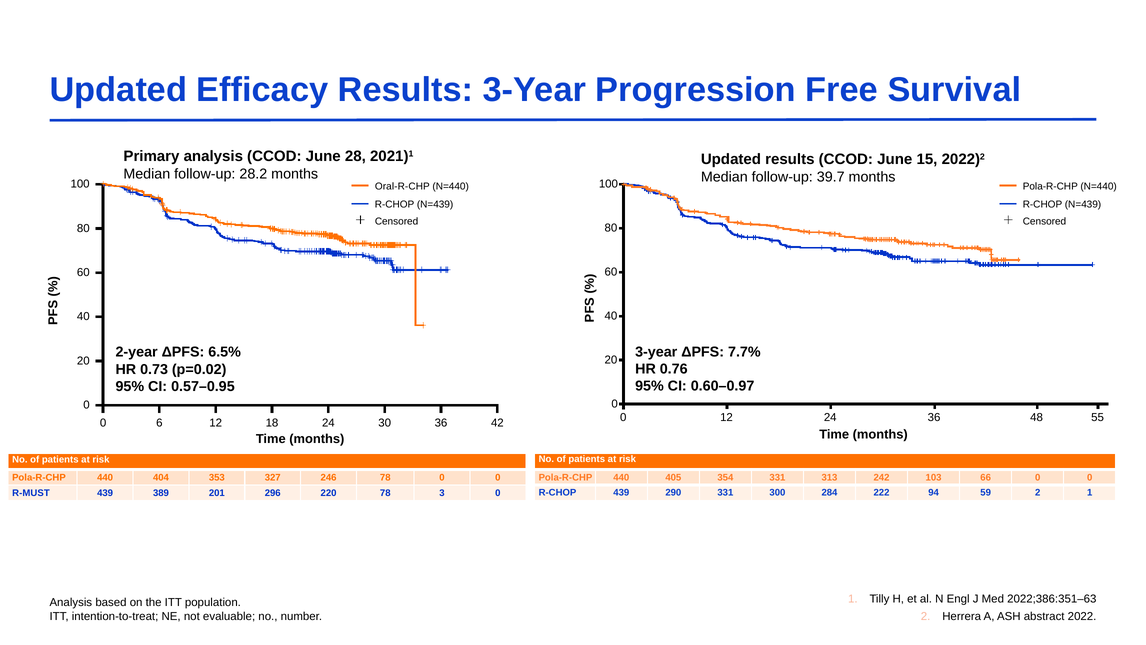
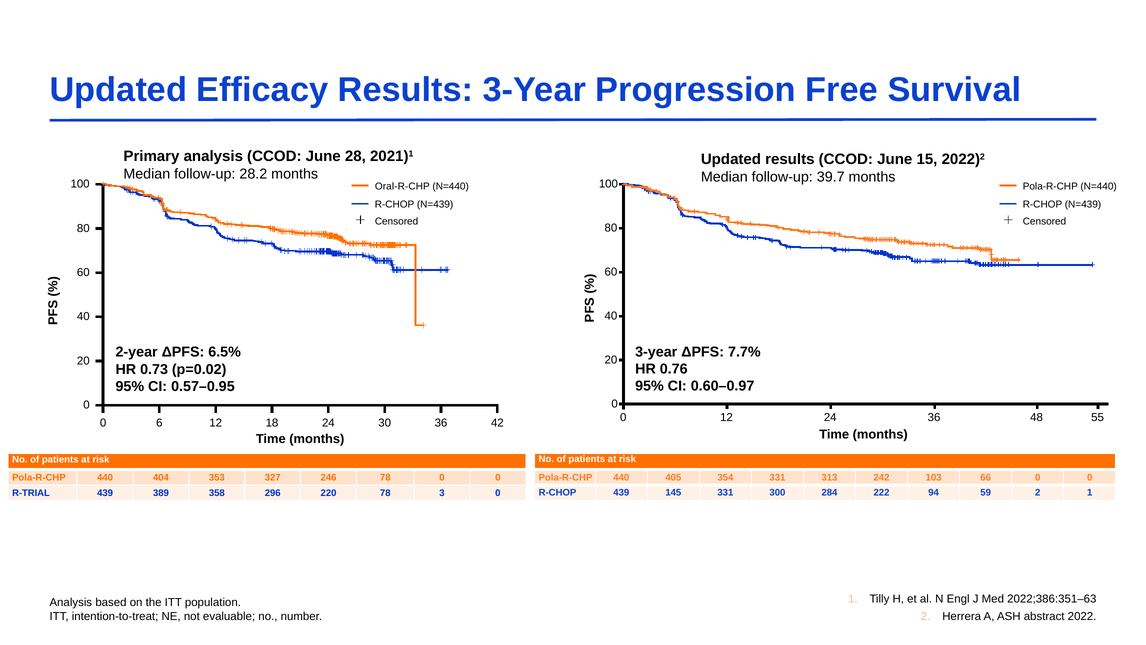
290: 290 -> 145
R-MUST: R-MUST -> R-TRIAL
201: 201 -> 358
